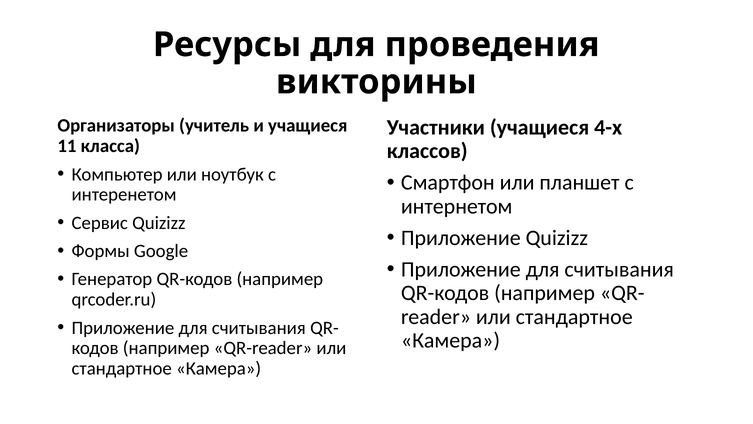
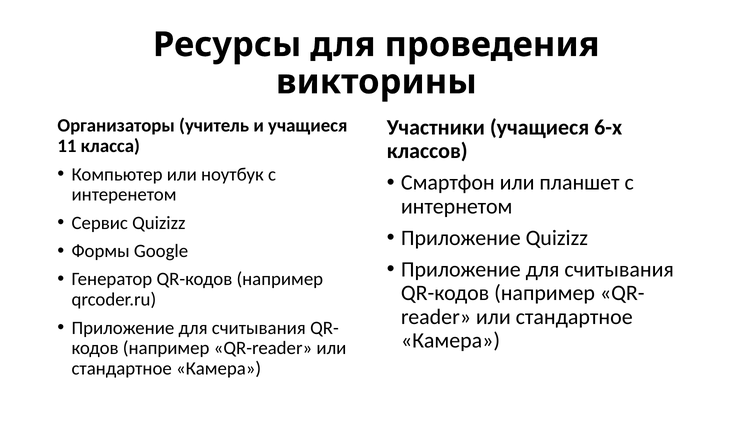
4-х: 4-х -> 6-х
